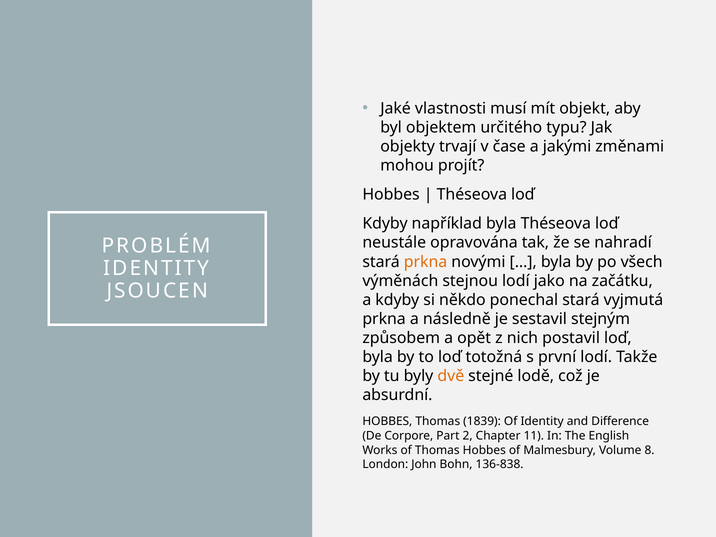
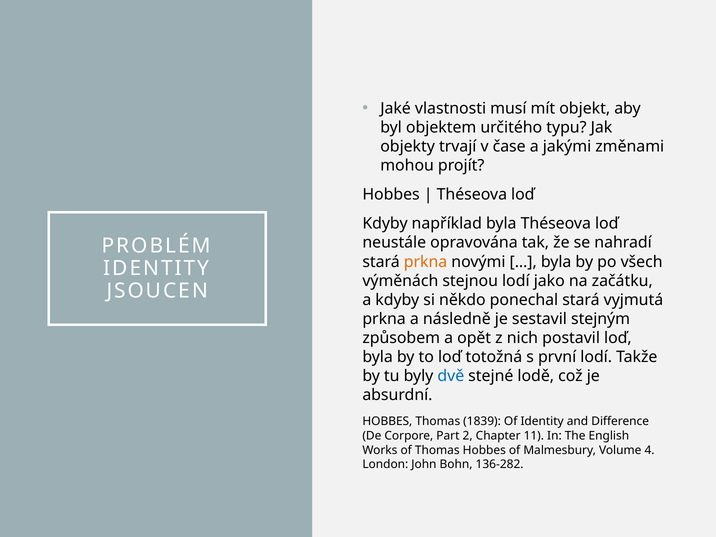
dvě colour: orange -> blue
8: 8 -> 4
136-838: 136-838 -> 136-282
